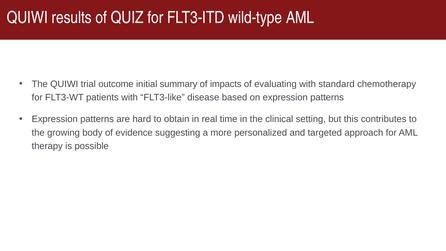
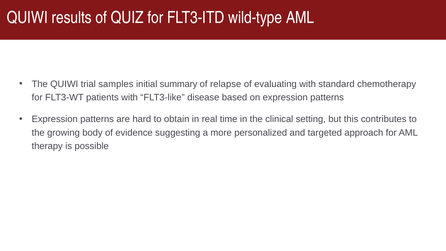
outcome: outcome -> samples
impacts: impacts -> relapse
